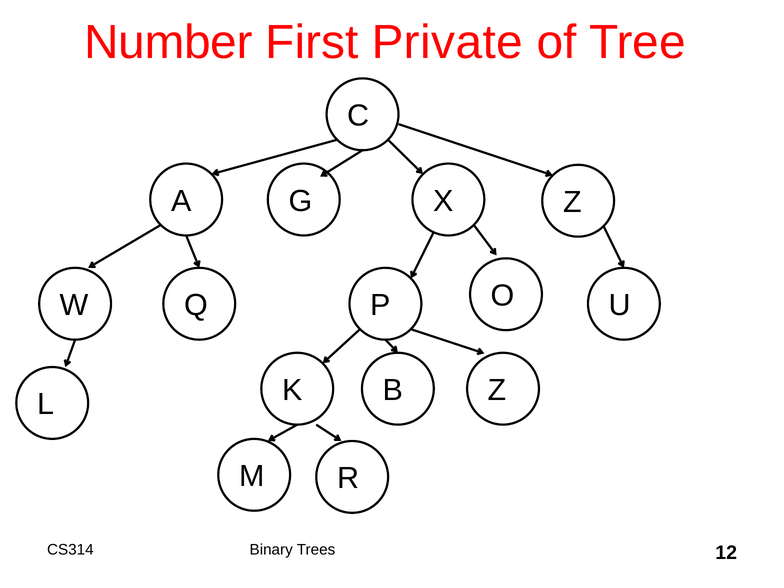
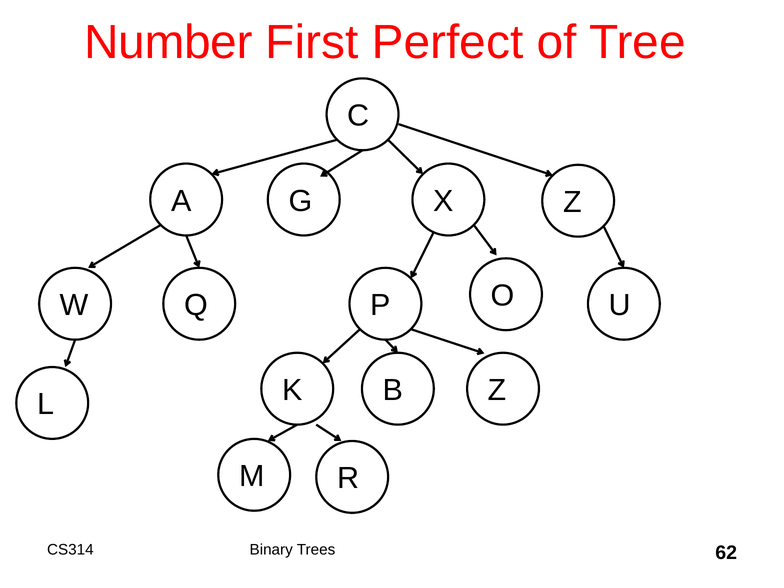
Private: Private -> Perfect
12: 12 -> 62
